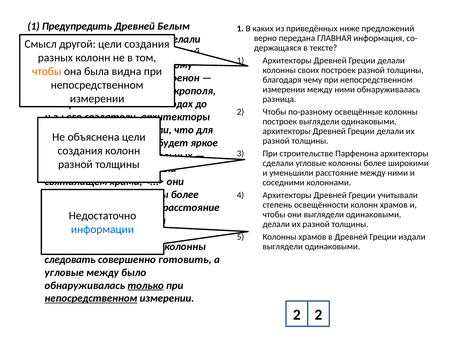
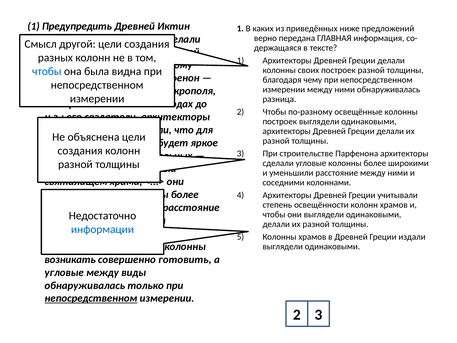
Древней Белым: Белым -> Иктин
чтобы at (47, 71) colour: orange -> blue
следовать: следовать -> возникать
было: было -> виды
только underline: present -> none
2 2: 2 -> 3
